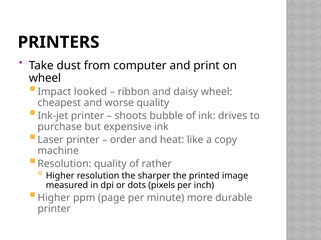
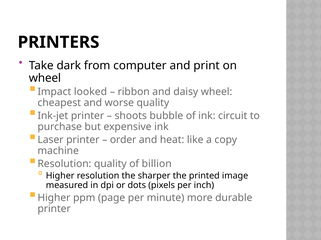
dust: dust -> dark
drives: drives -> circuit
rather: rather -> billion
